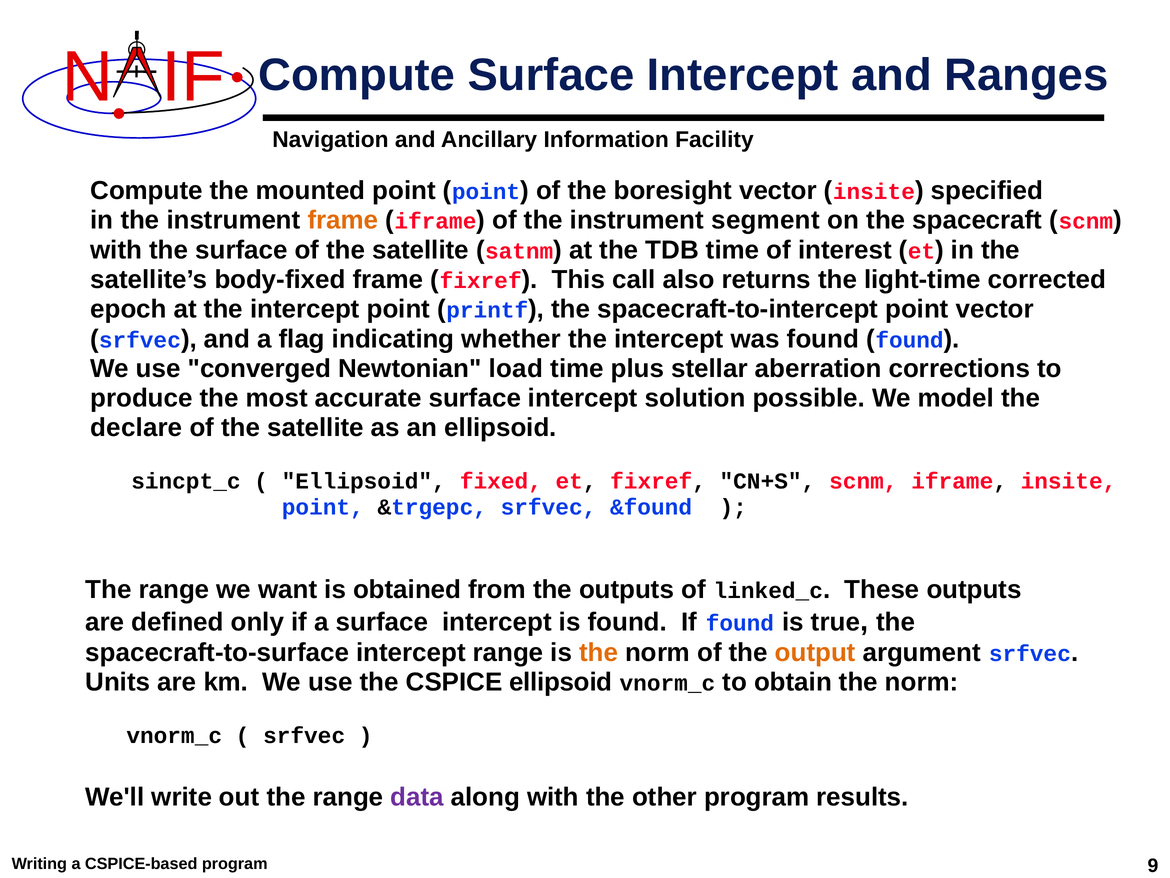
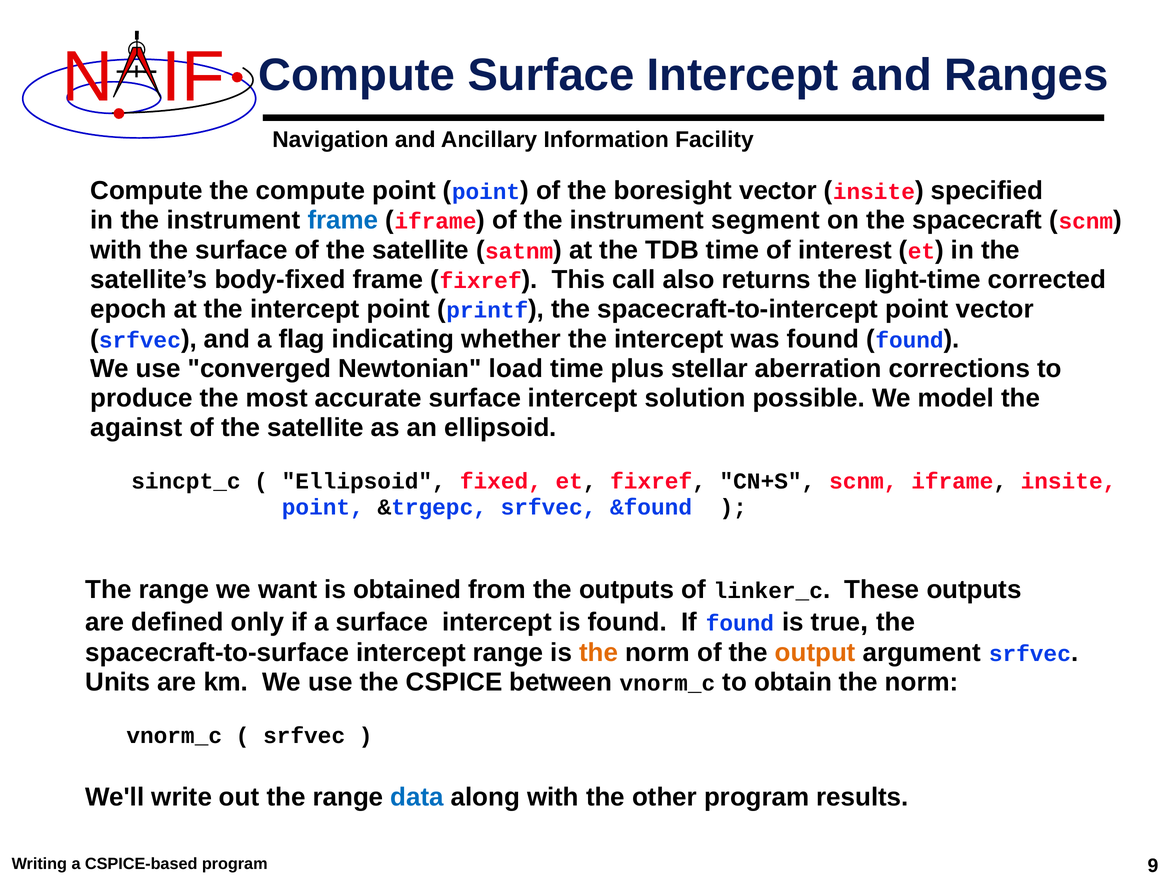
the mounted: mounted -> compute
frame at (343, 220) colour: orange -> blue
declare: declare -> against
linked_c: linked_c -> linker_c
CSPICE ellipsoid: ellipsoid -> between
data colour: purple -> blue
